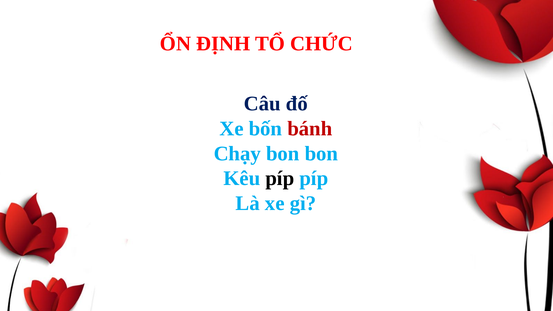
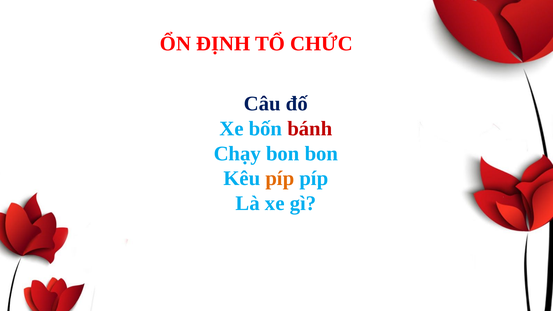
píp at (280, 178) colour: black -> orange
